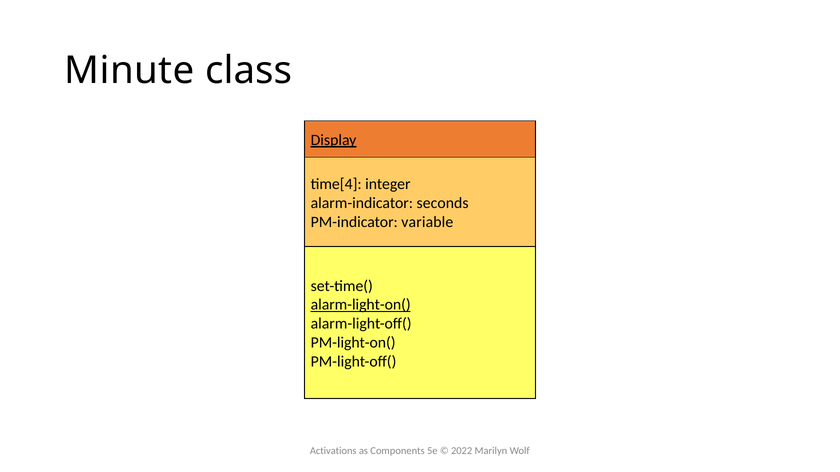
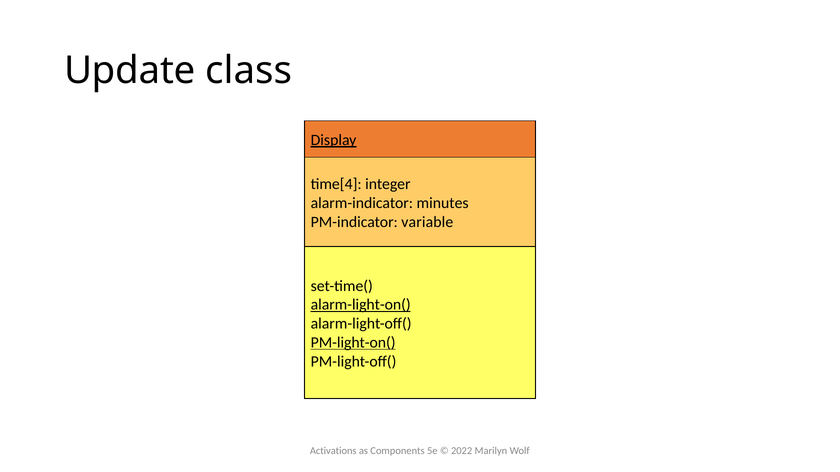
Minute: Minute -> Update
seconds: seconds -> minutes
PM-light-on( underline: none -> present
